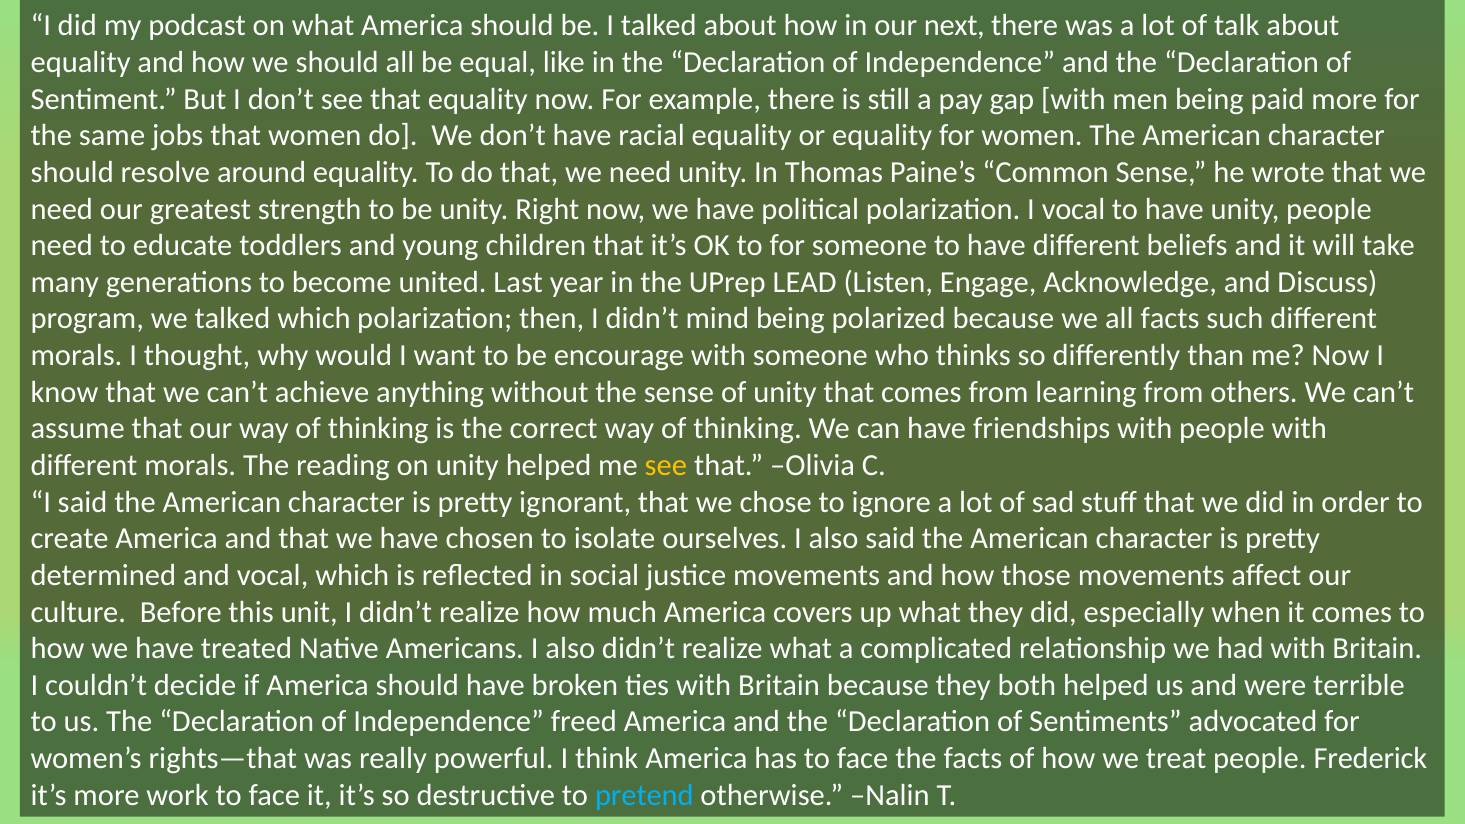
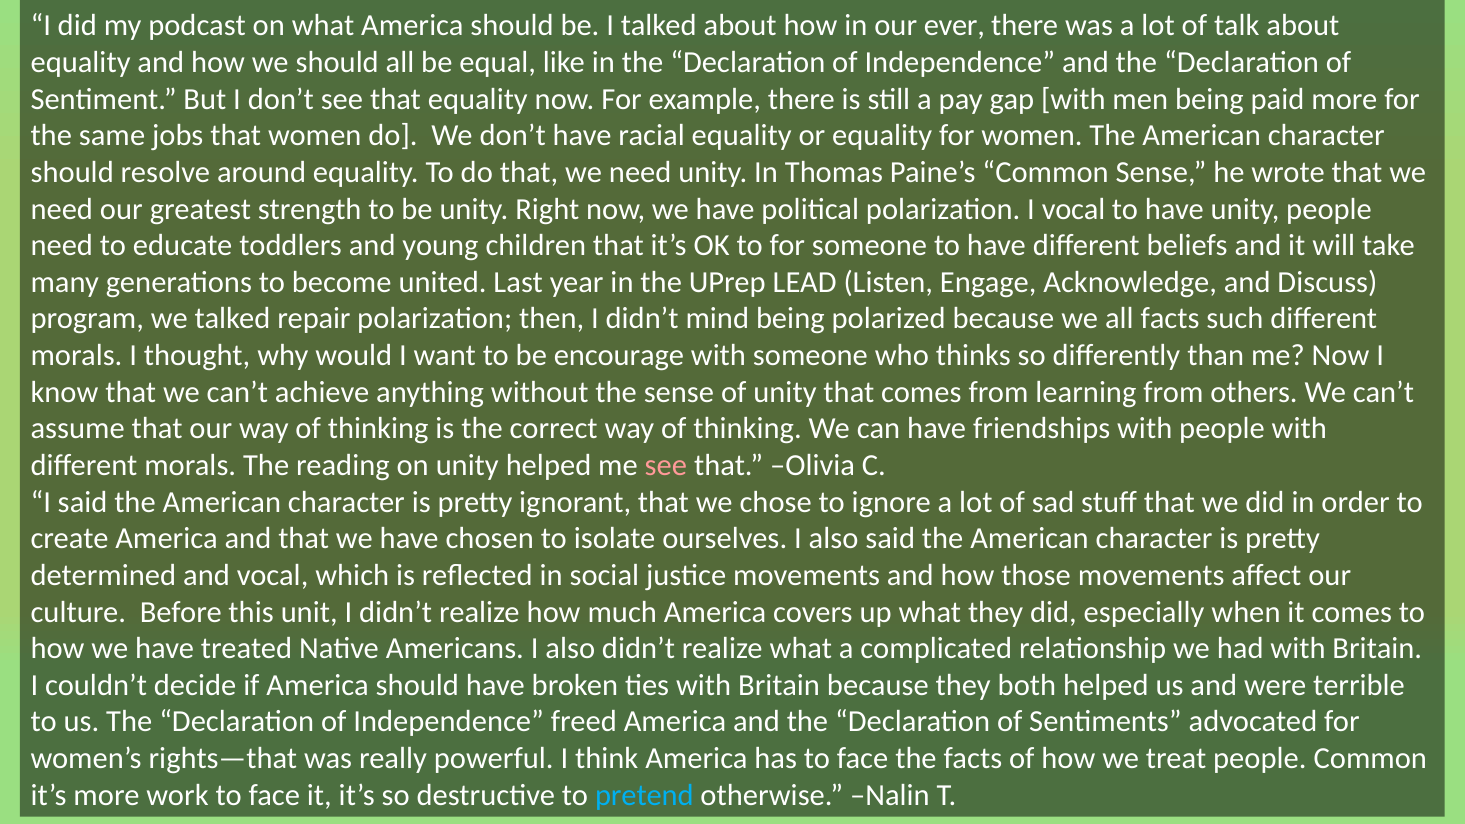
next: next -> ever
talked which: which -> repair
see at (666, 465) colour: yellow -> pink
people Frederick: Frederick -> Common
